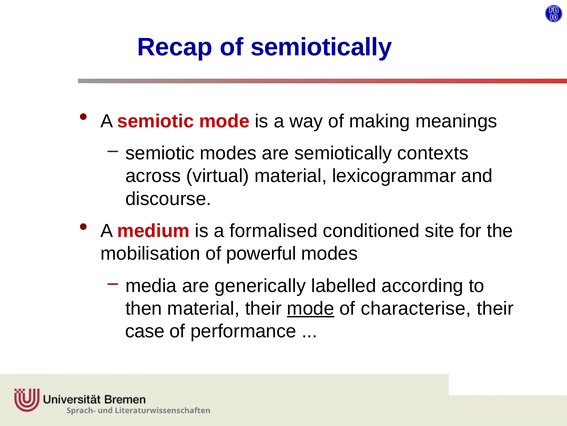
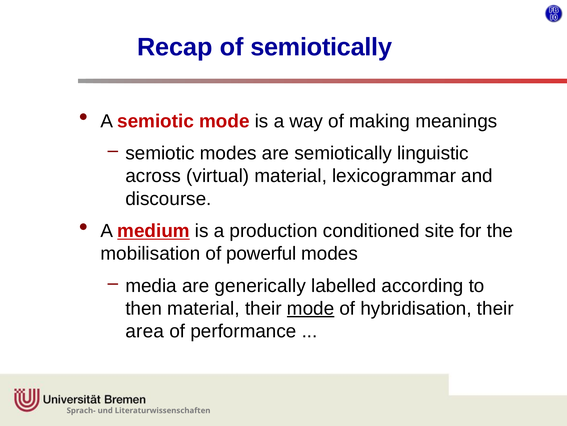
contexts: contexts -> linguistic
medium underline: none -> present
formalised: formalised -> production
characterise: characterise -> hybridisation
case: case -> area
